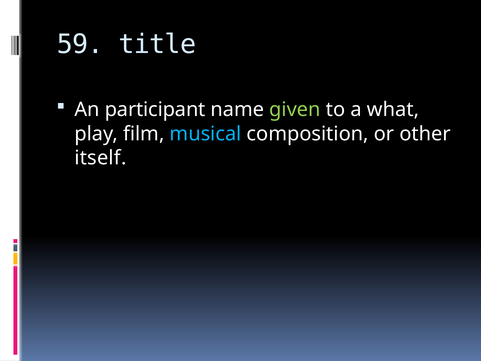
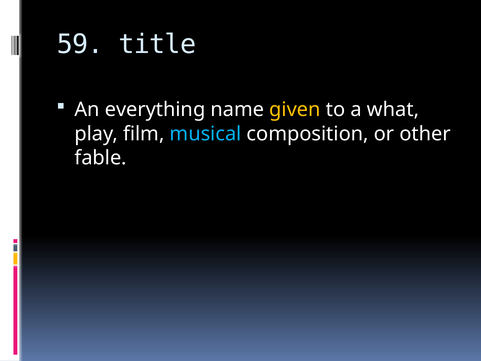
participant: participant -> everything
given colour: light green -> yellow
itself: itself -> fable
